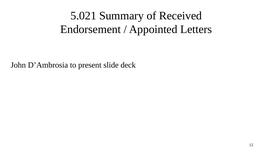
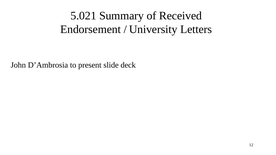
Appointed: Appointed -> University
